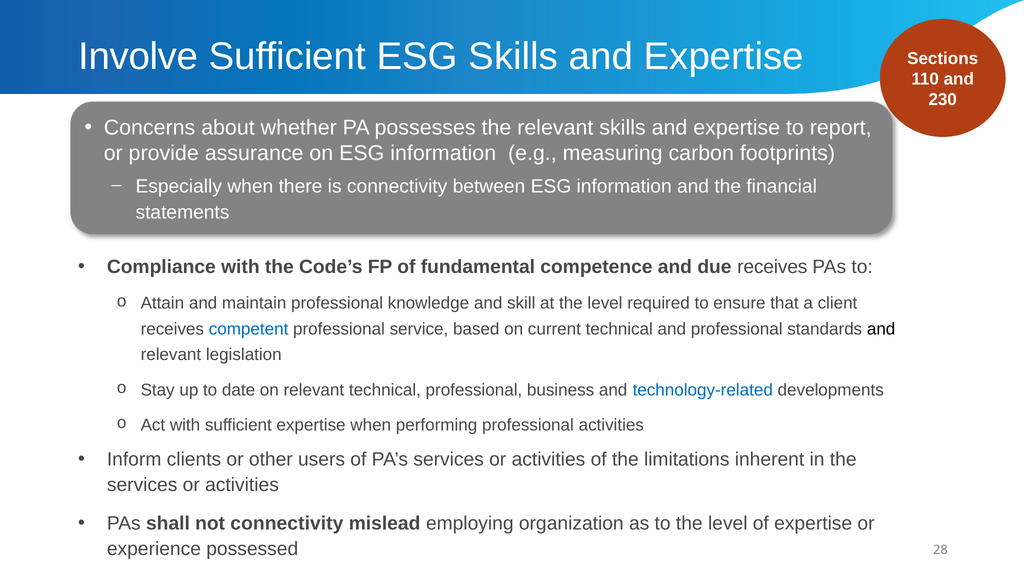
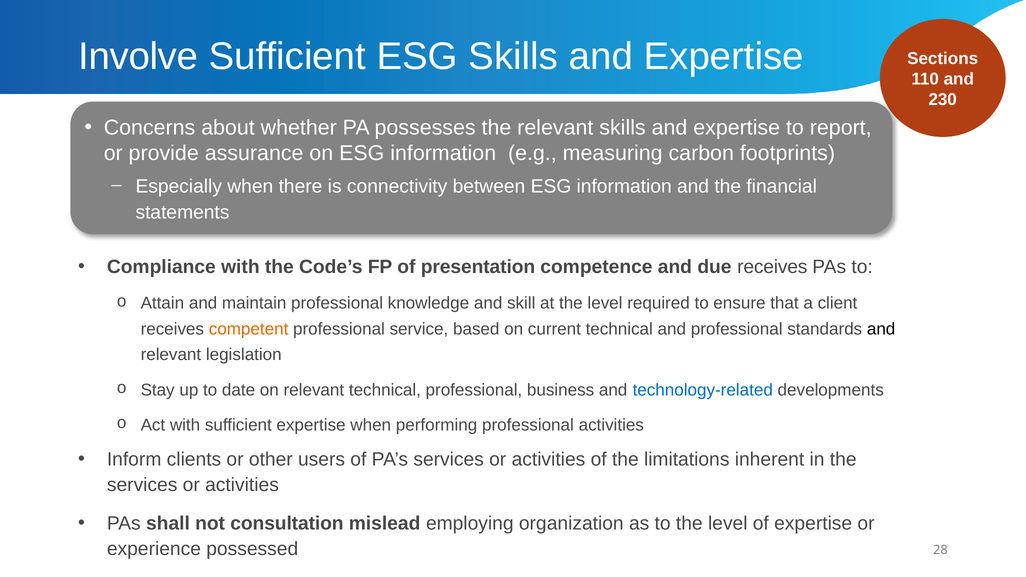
fundamental: fundamental -> presentation
competent colour: blue -> orange
not connectivity: connectivity -> consultation
